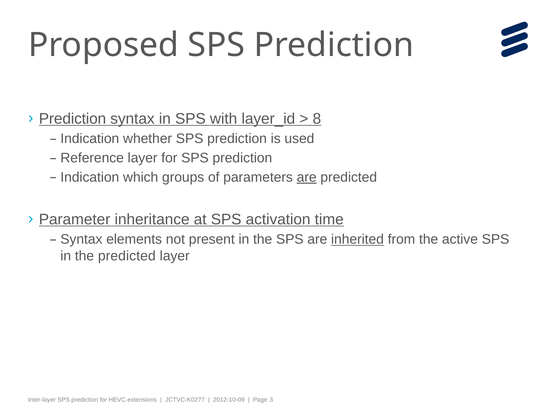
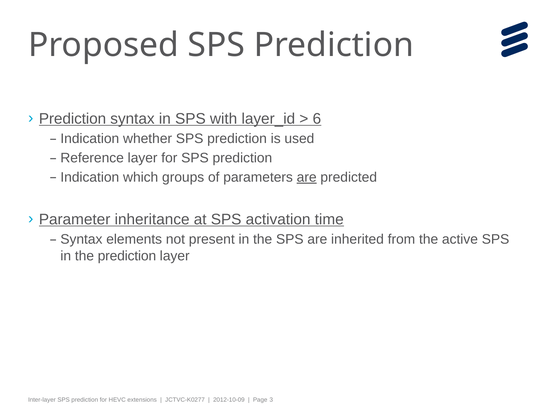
8: 8 -> 6
inherited underline: present -> none
the predicted: predicted -> prediction
